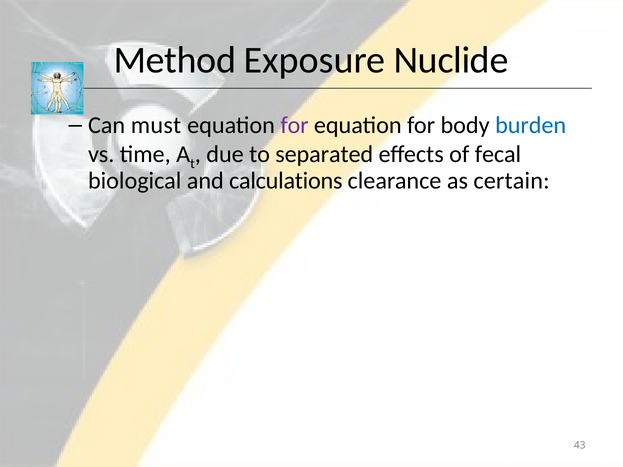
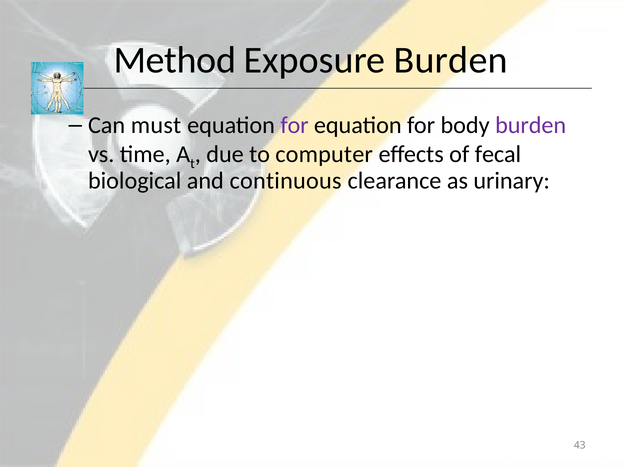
Exposure Nuclide: Nuclide -> Burden
burden at (531, 125) colour: blue -> purple
separated: separated -> computer
calculations: calculations -> continuous
certain: certain -> urinary
